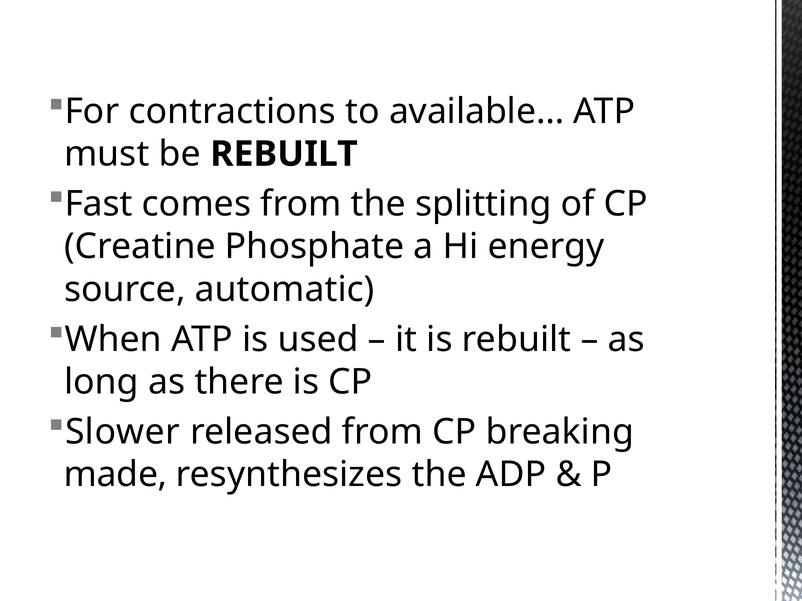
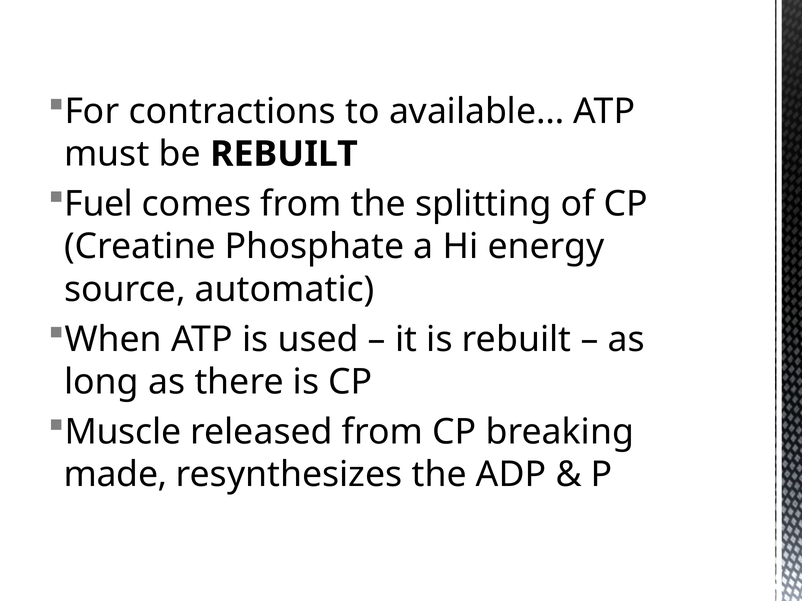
Fast: Fast -> Fuel
Slower: Slower -> Muscle
